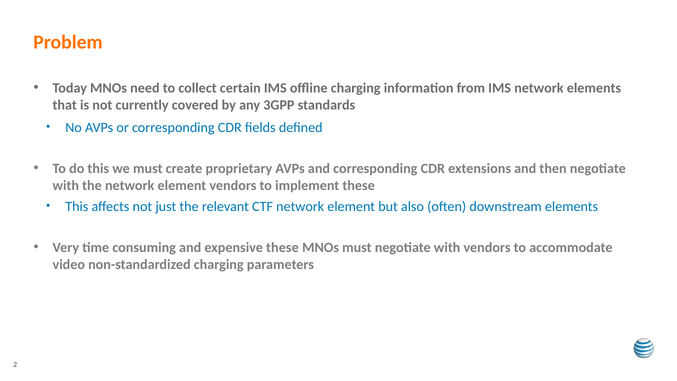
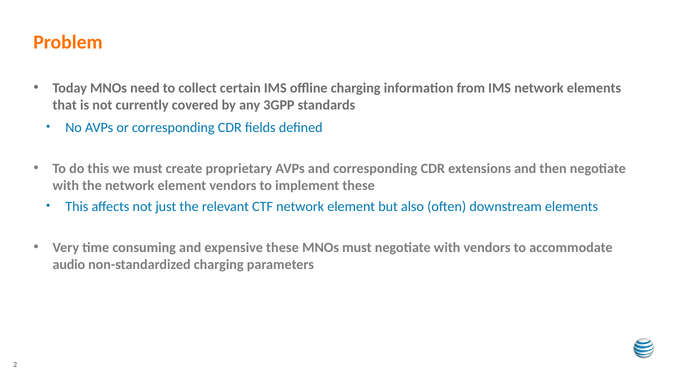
video: video -> audio
